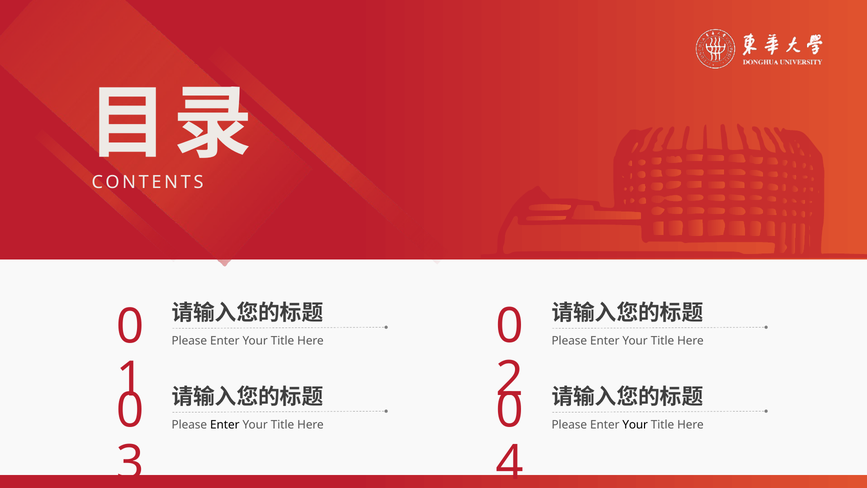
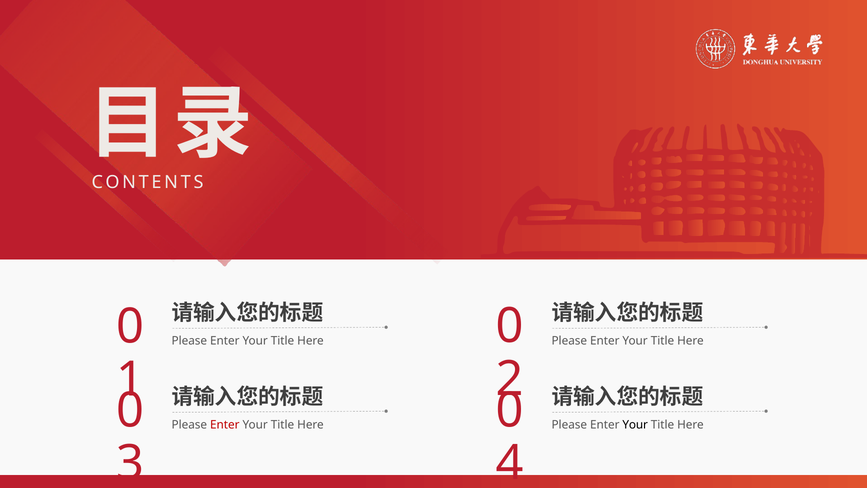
Enter at (225, 424) colour: black -> red
